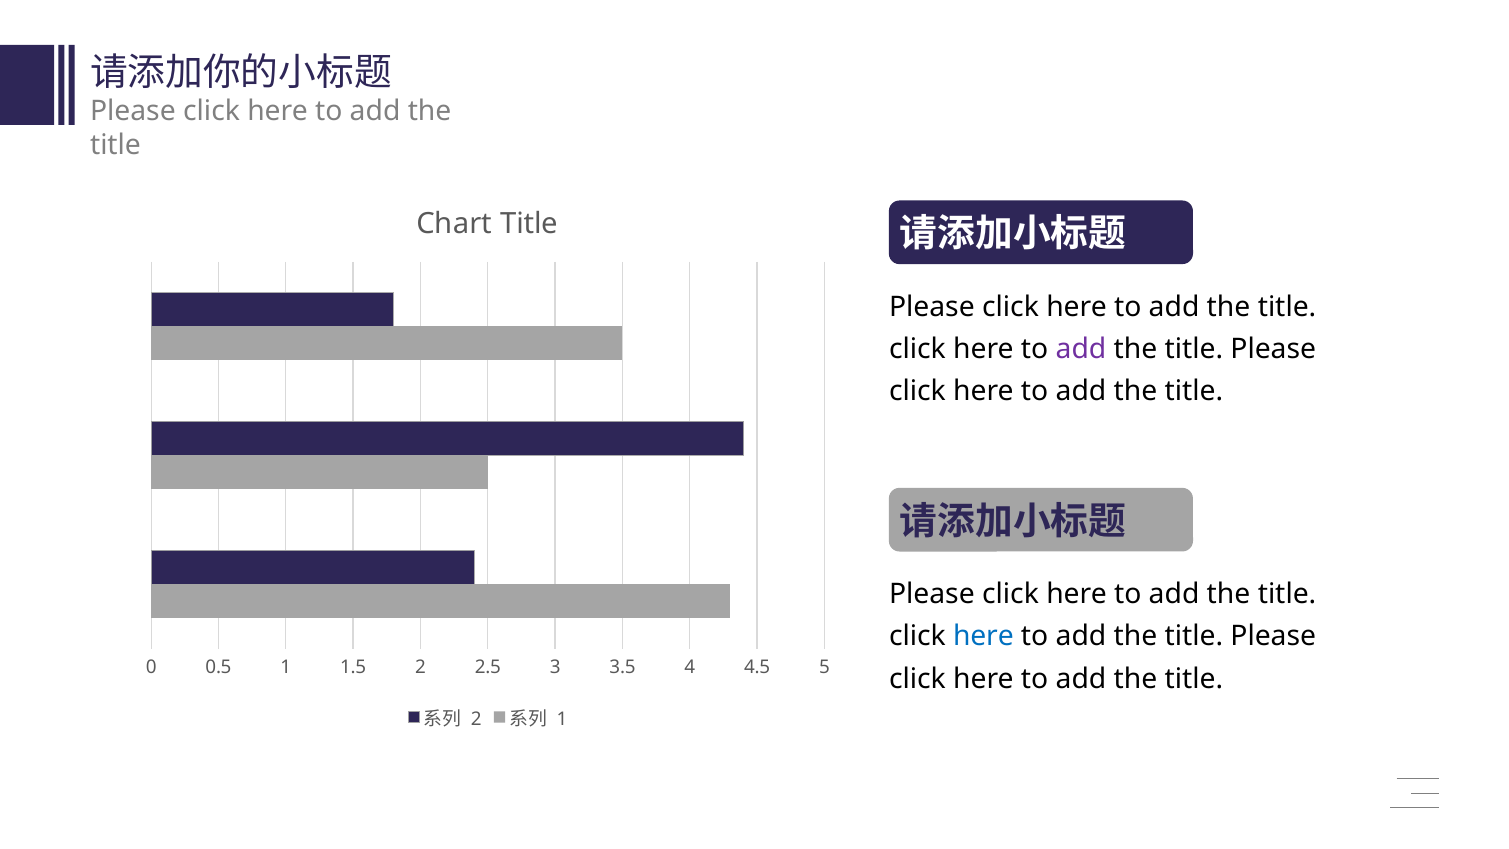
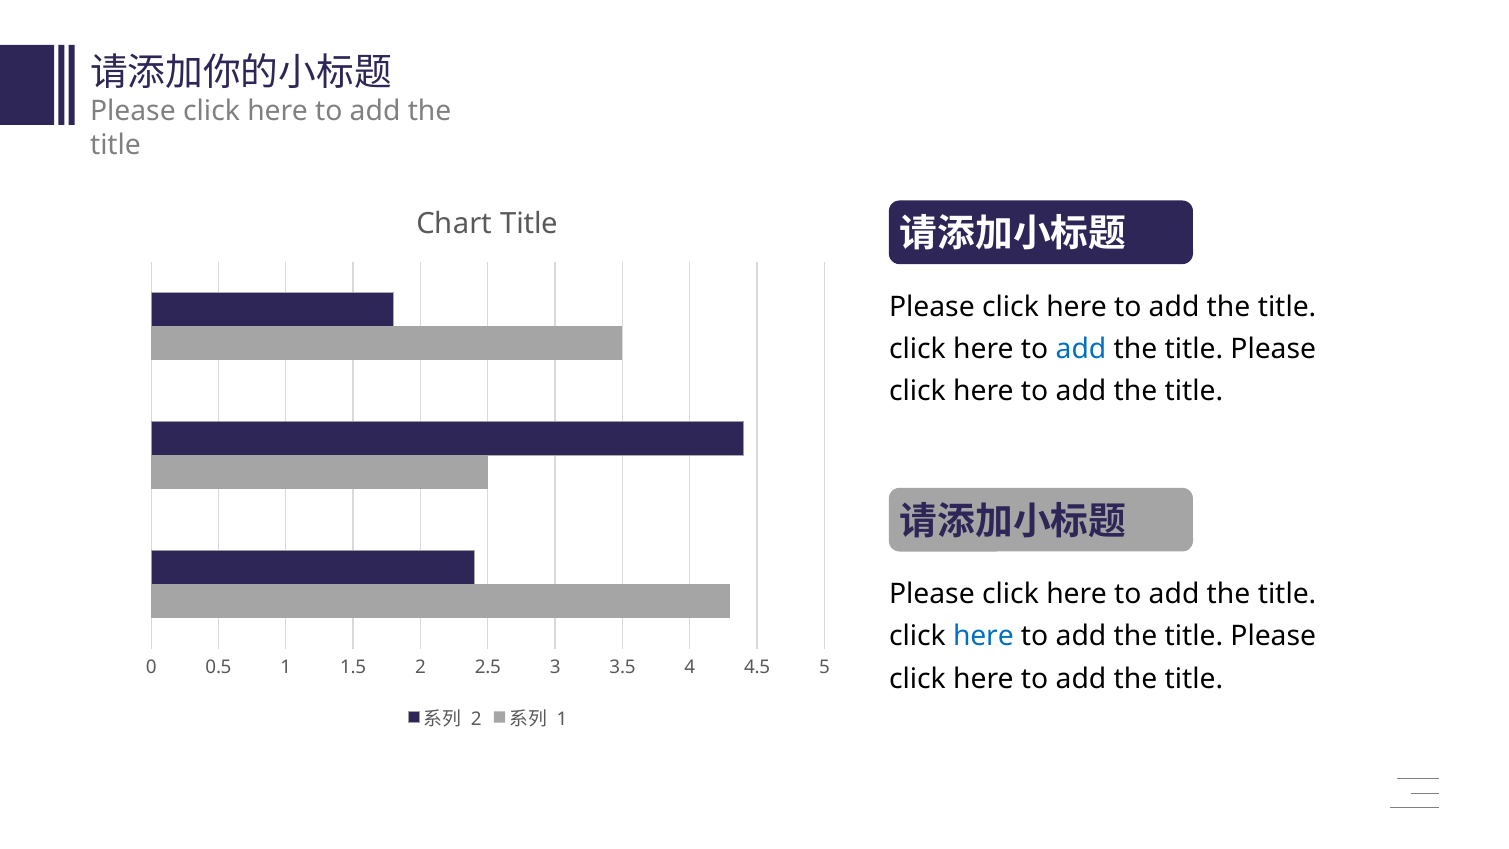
add at (1081, 349) colour: purple -> blue
